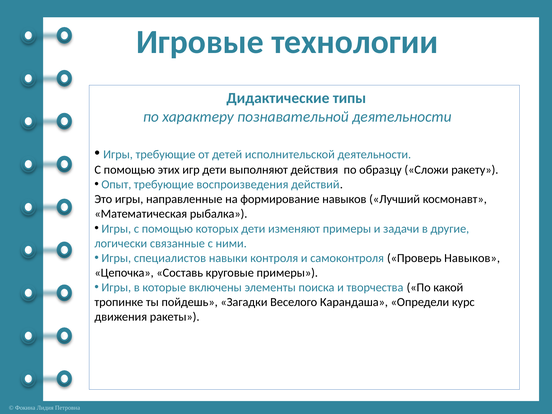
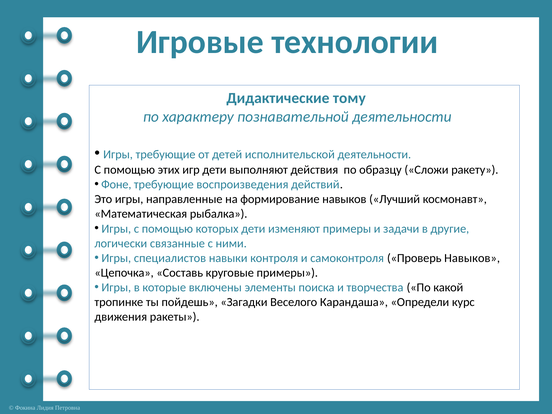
типы: типы -> тому
Опыт: Опыт -> Фоне
